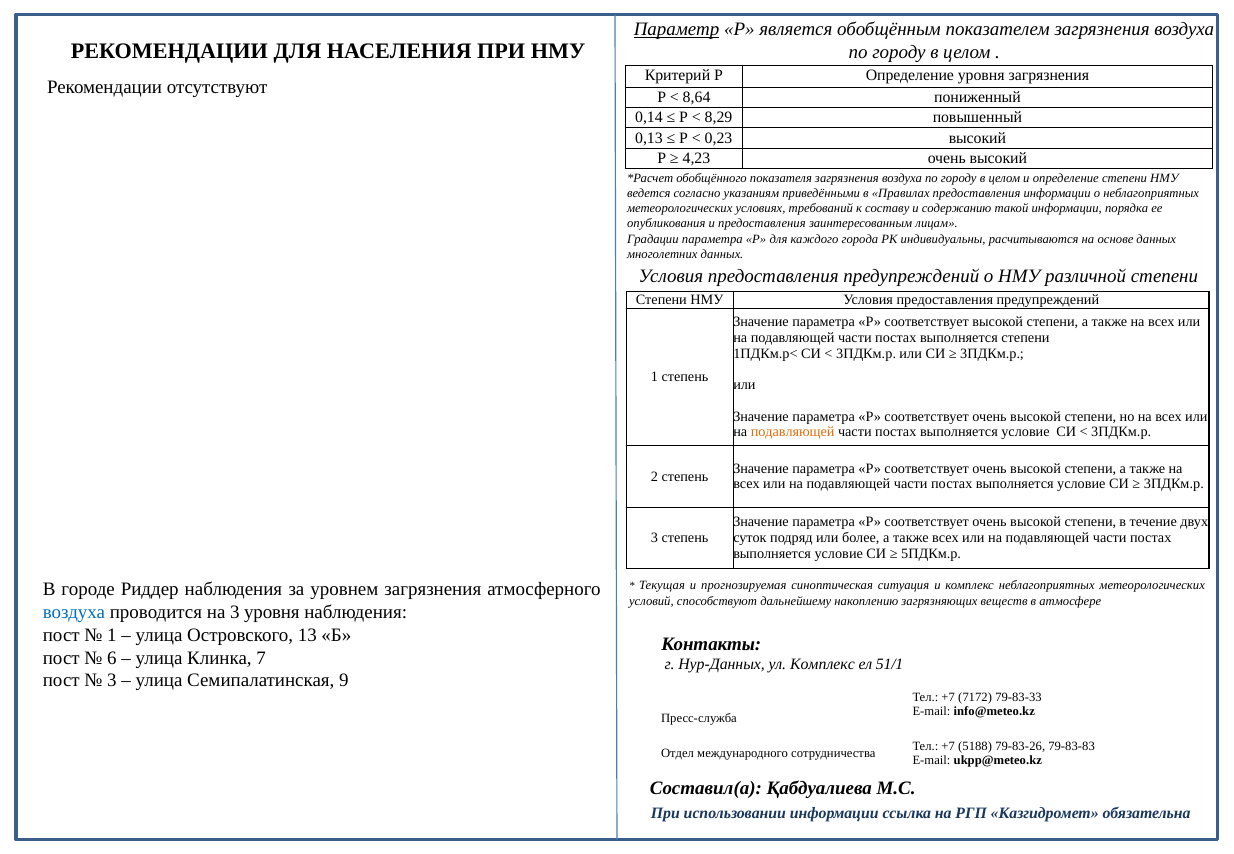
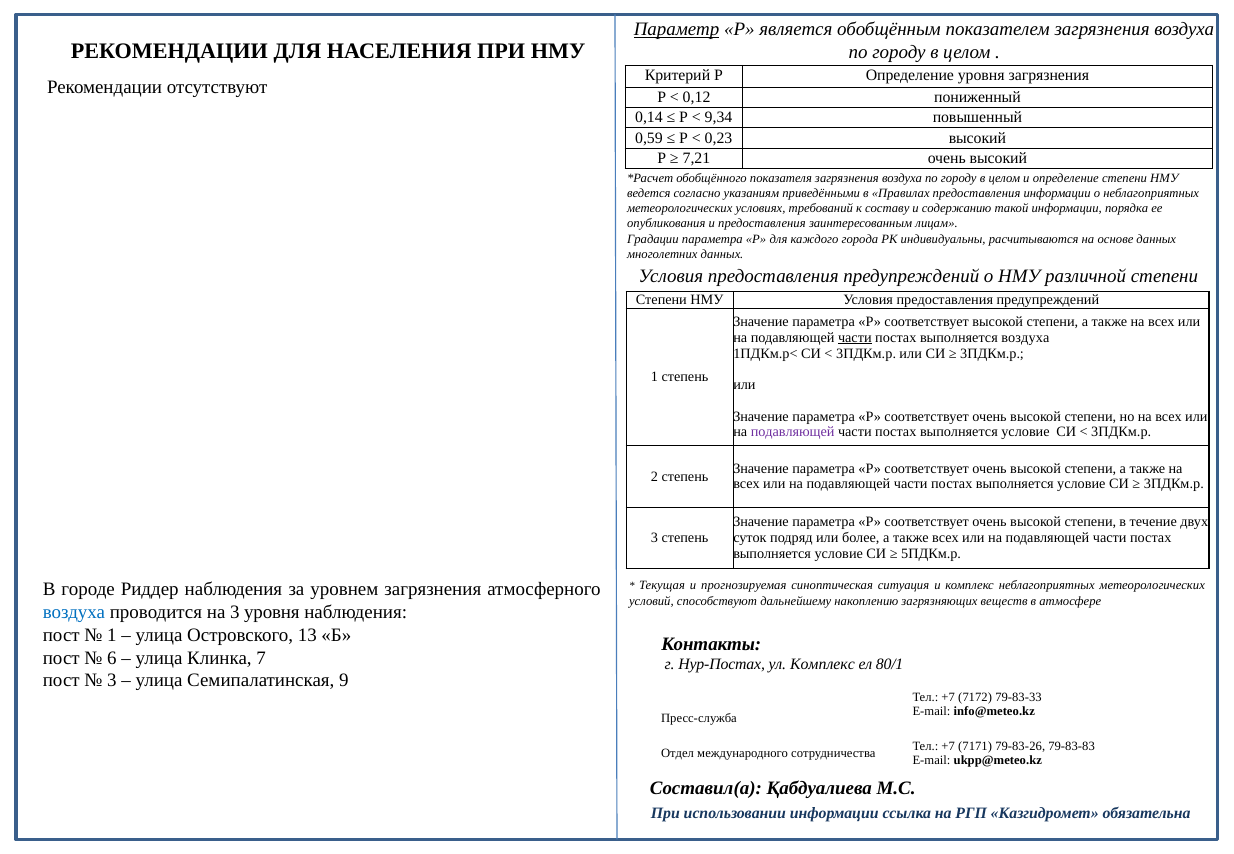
8,64: 8,64 -> 0,12
8,29: 8,29 -> 9,34
0,13: 0,13 -> 0,59
4,23: 4,23 -> 7,21
части at (855, 338) underline: none -> present
выполняется степени: степени -> воздуха
подавляющей at (793, 432) colour: orange -> purple
Нур-Данных: Нур-Данных -> Нур-Постах
51/1: 51/1 -> 80/1
5188: 5188 -> 7171
